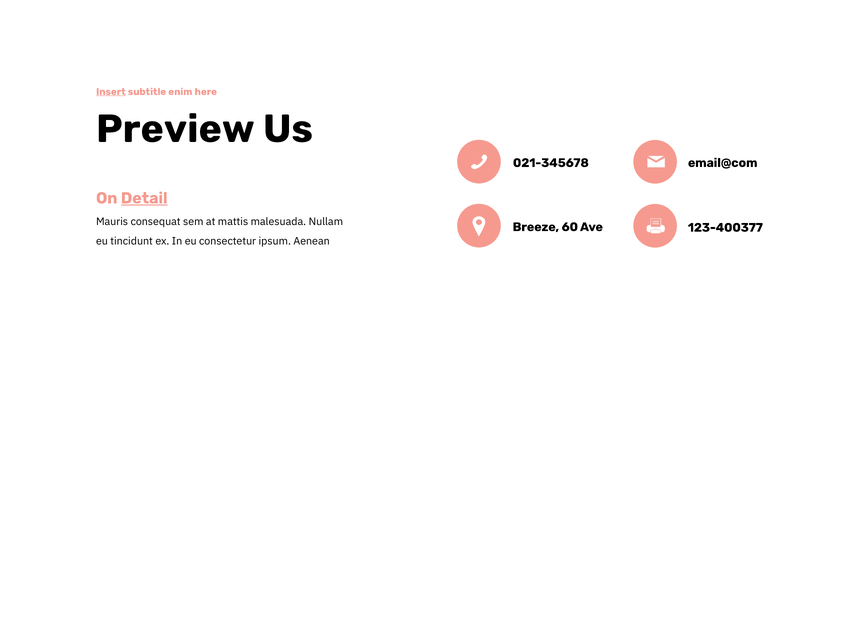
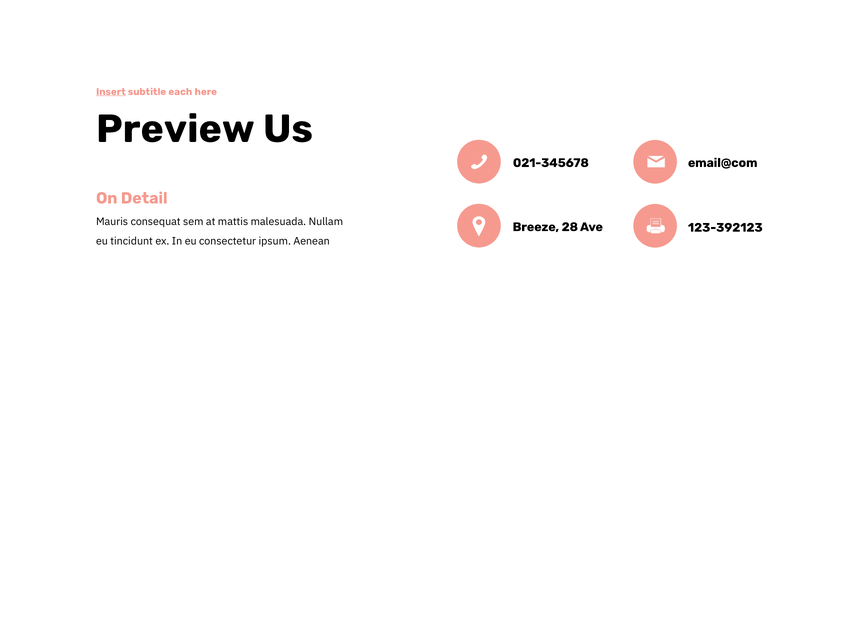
enim: enim -> each
Detail underline: present -> none
60: 60 -> 28
123-400377: 123-400377 -> 123-392123
